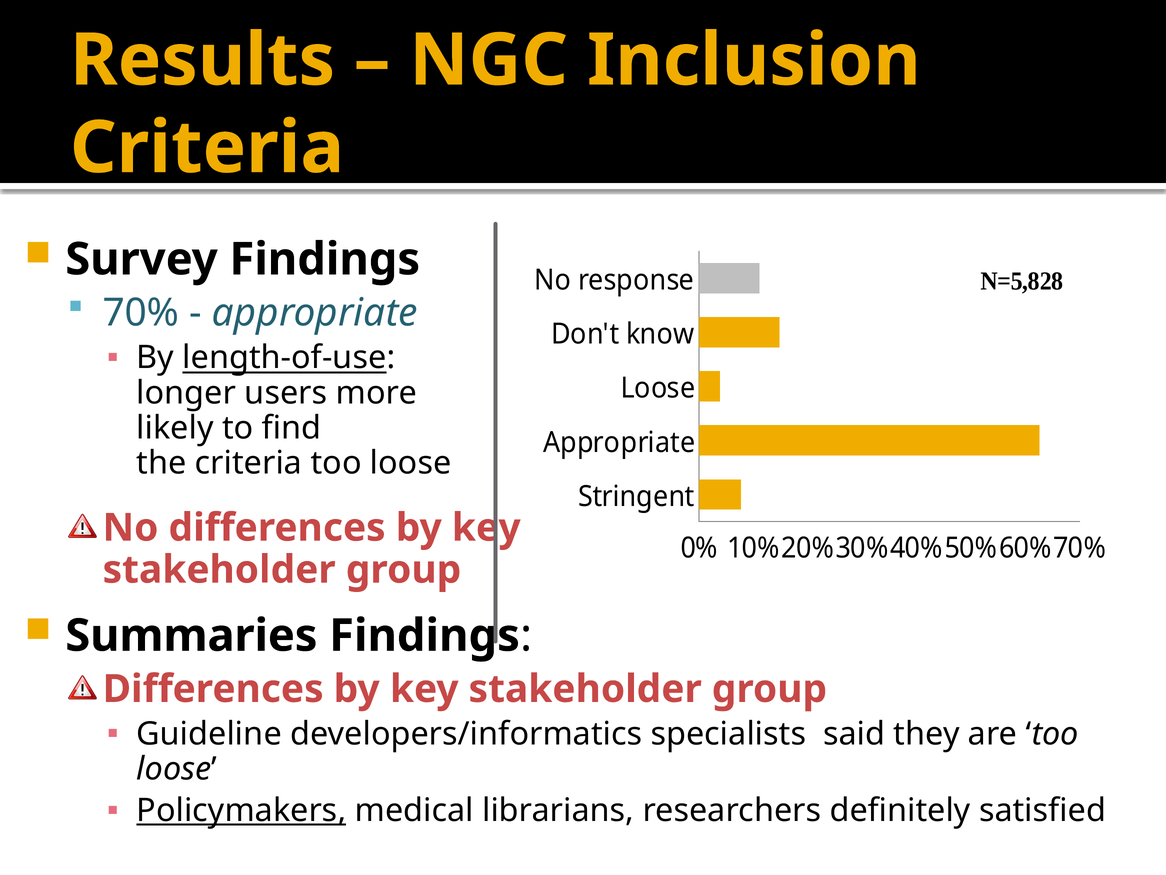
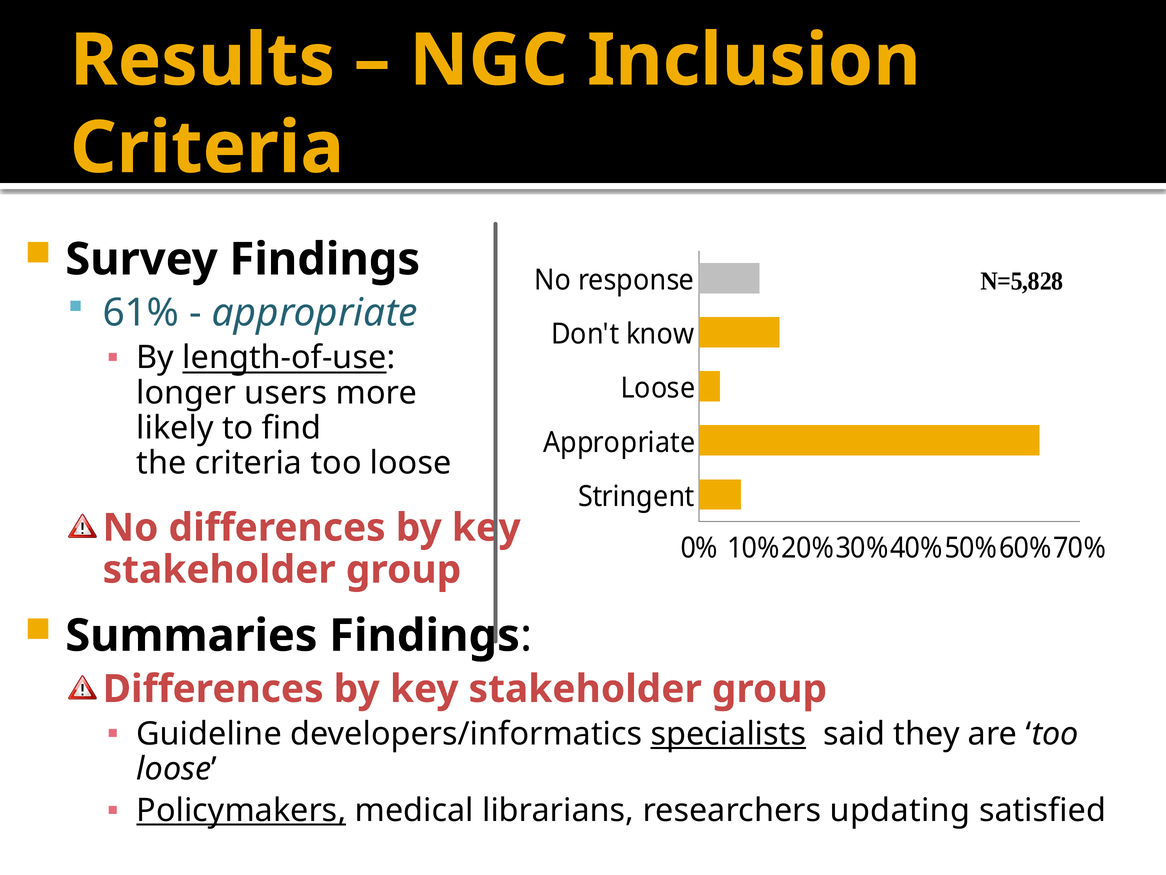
70%: 70% -> 61%
specialists underline: none -> present
definitely: definitely -> updating
